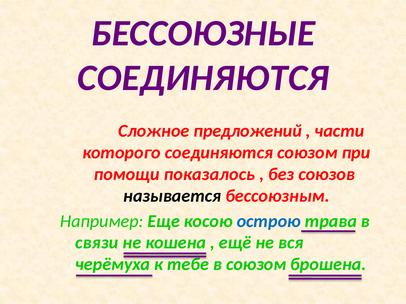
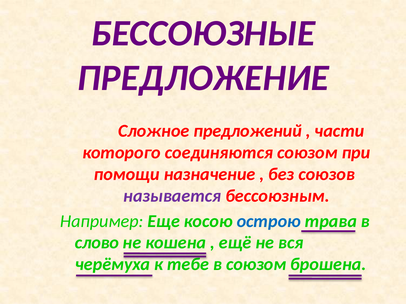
СОЕДИНЯЮТСЯ at (203, 78): СОЕДИНЯЮТСЯ -> ПРЕДЛОЖЕНИЕ
показалось: показалось -> назначение
называется colour: black -> purple
связи: связи -> слово
